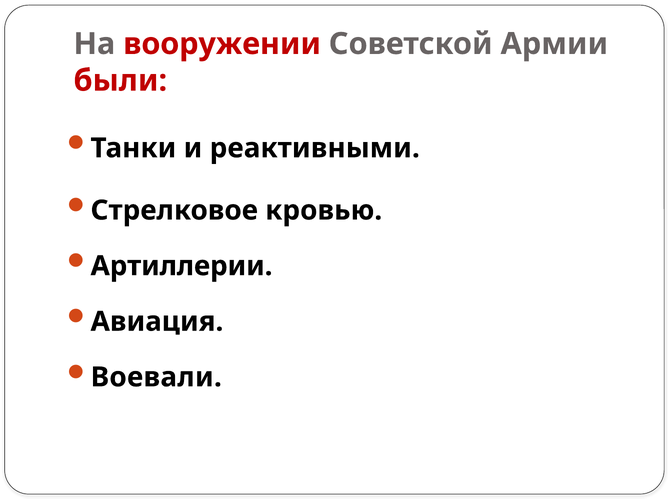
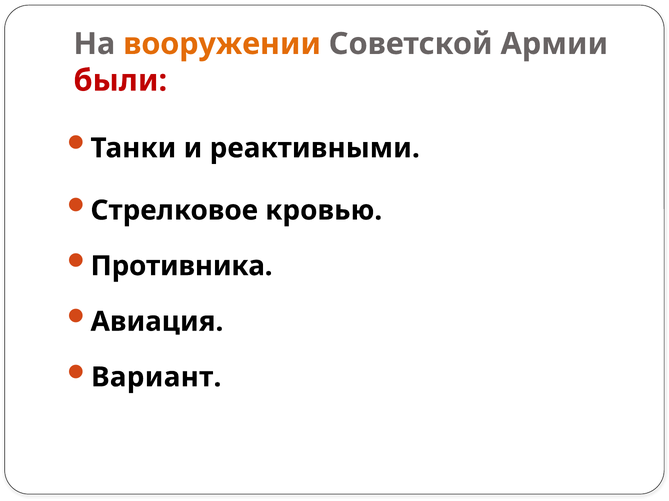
вооружении colour: red -> orange
Артиллерии: Артиллерии -> Противника
Воевали: Воевали -> Вариант
